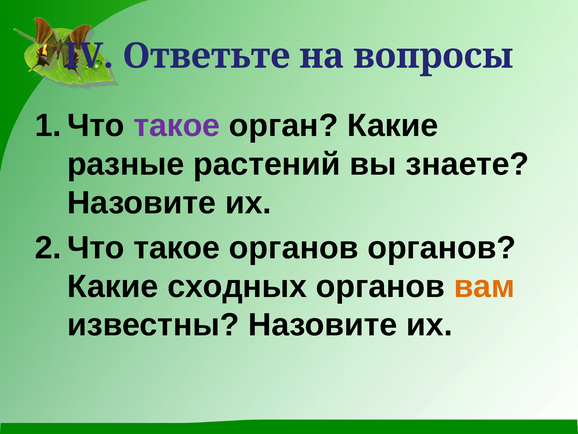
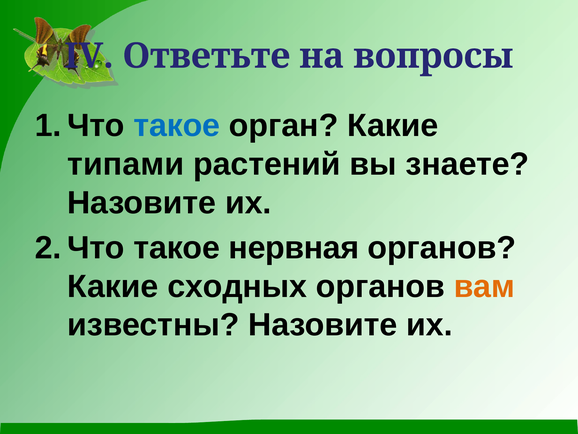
такое at (177, 126) colour: purple -> blue
разные: разные -> типами
такое органов: органов -> нервная
